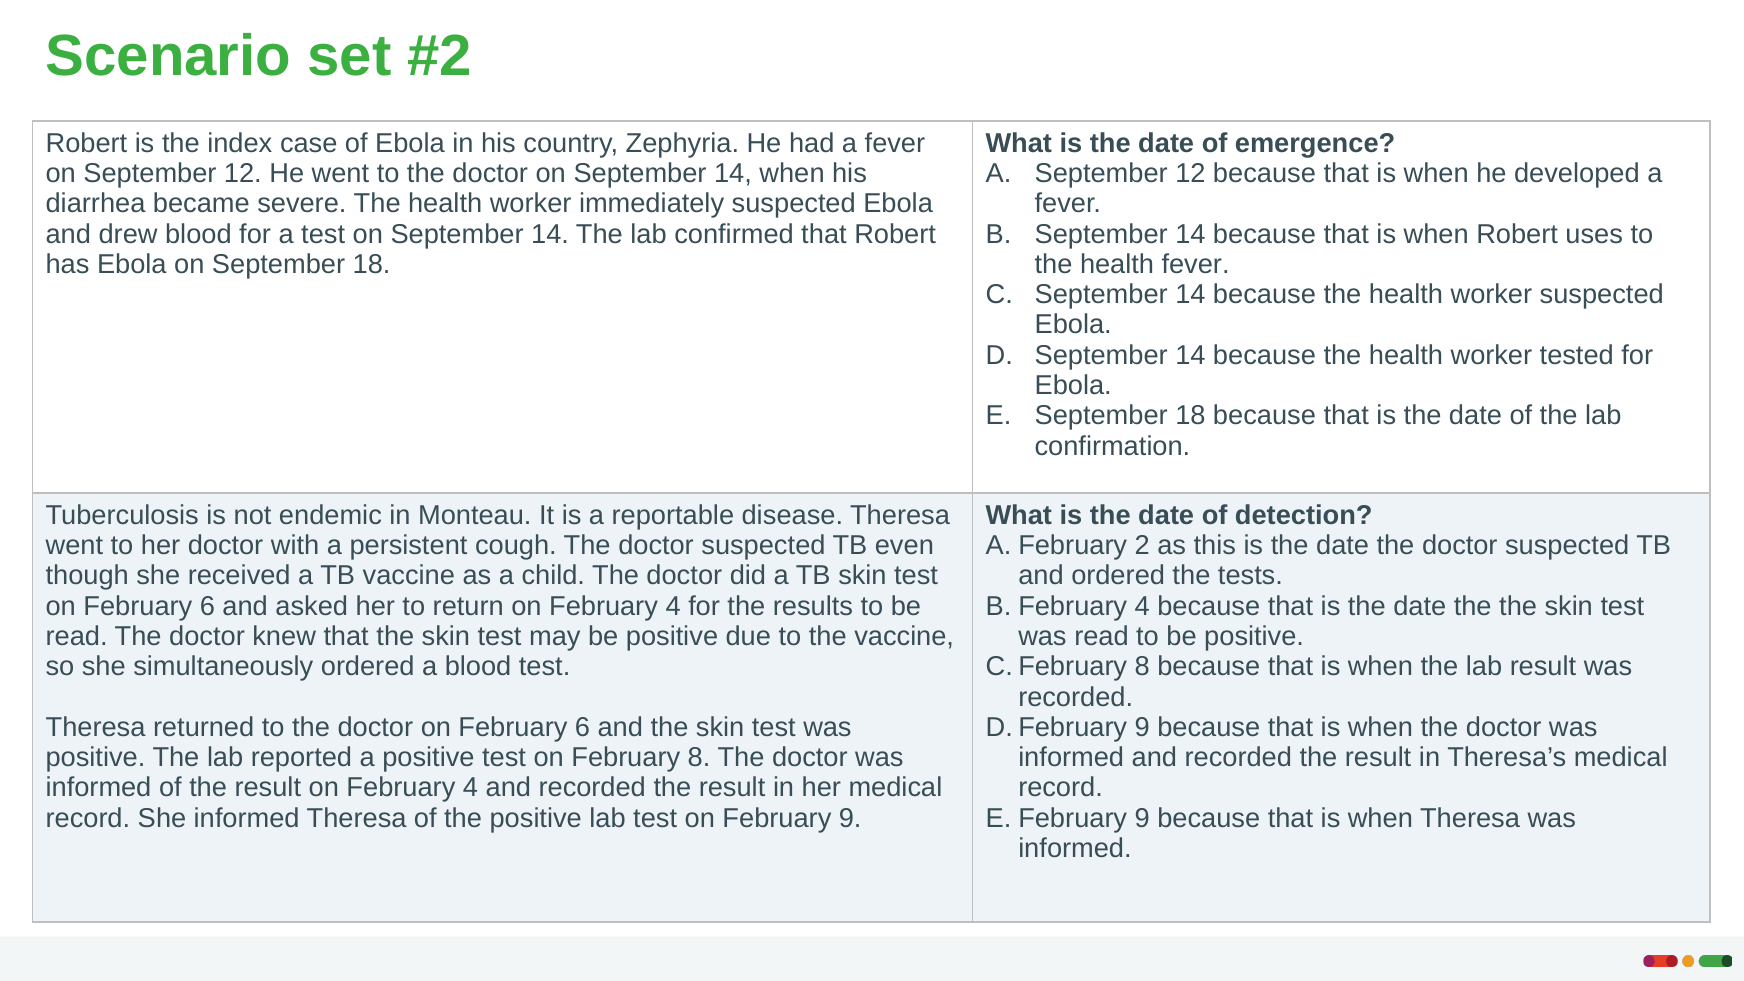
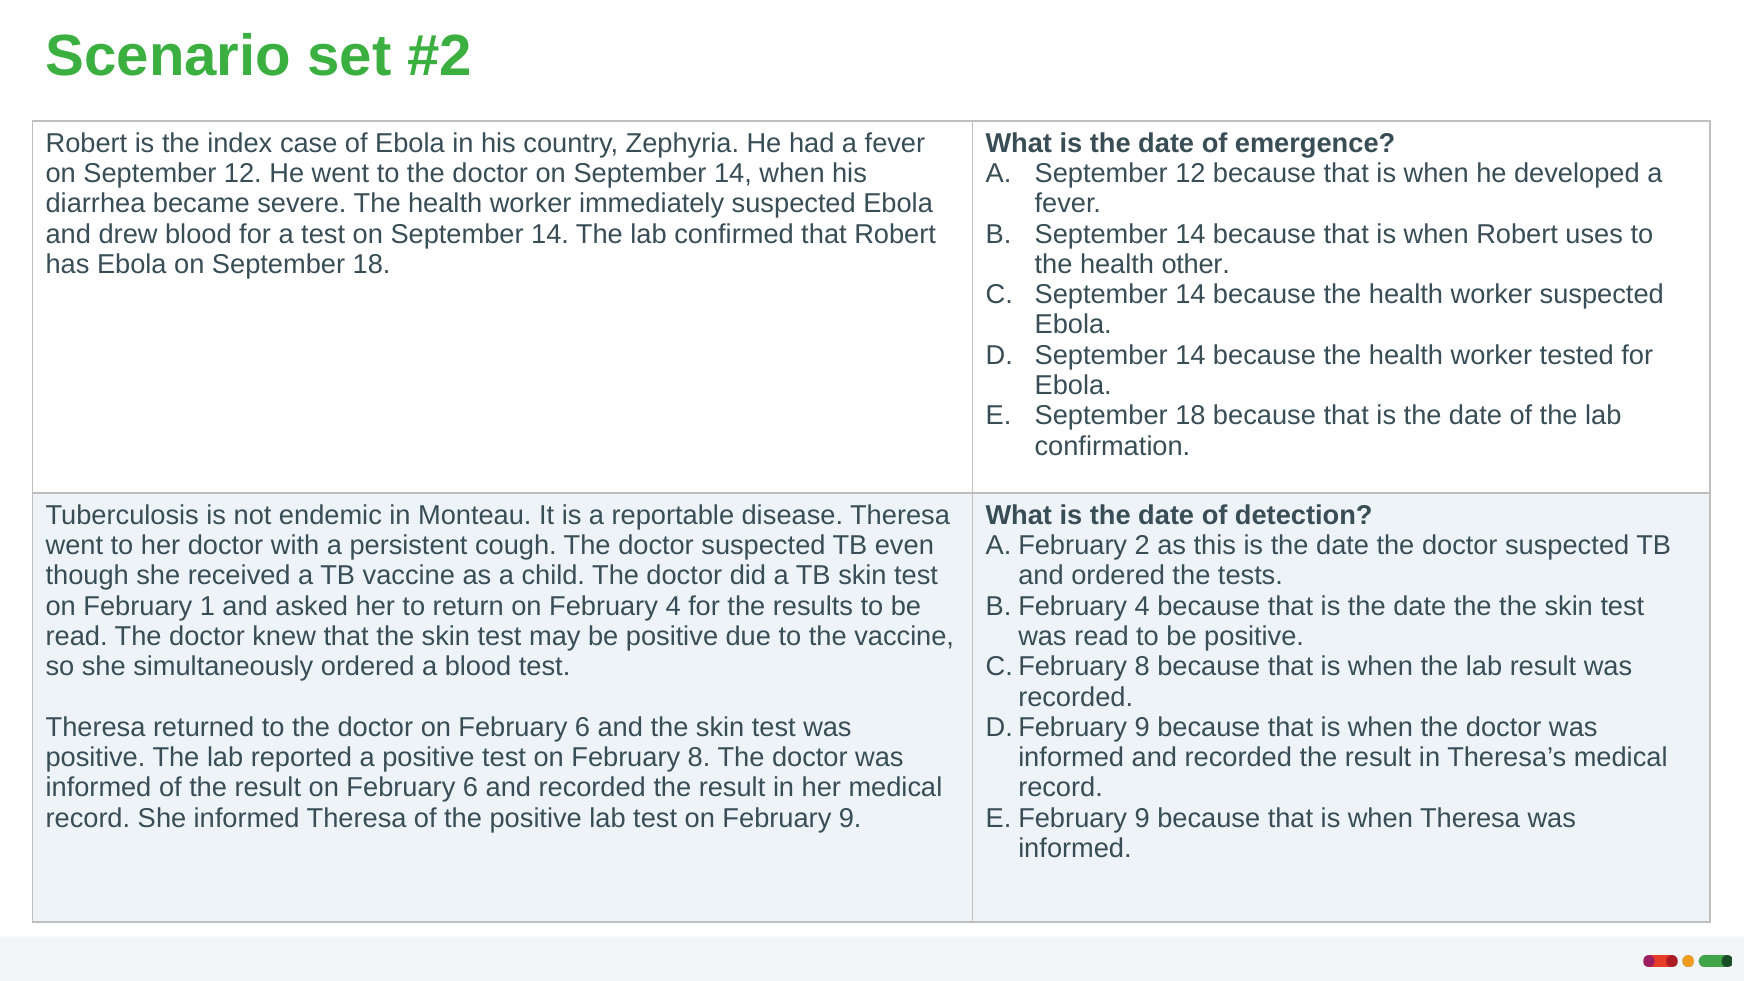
health fever: fever -> other
6 at (207, 606): 6 -> 1
result on February 4: 4 -> 6
